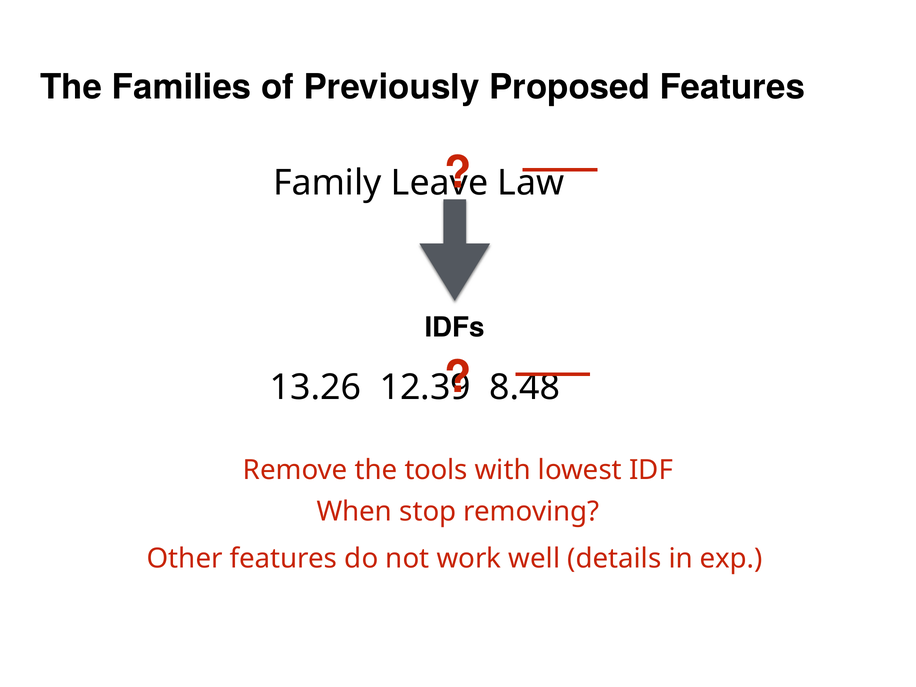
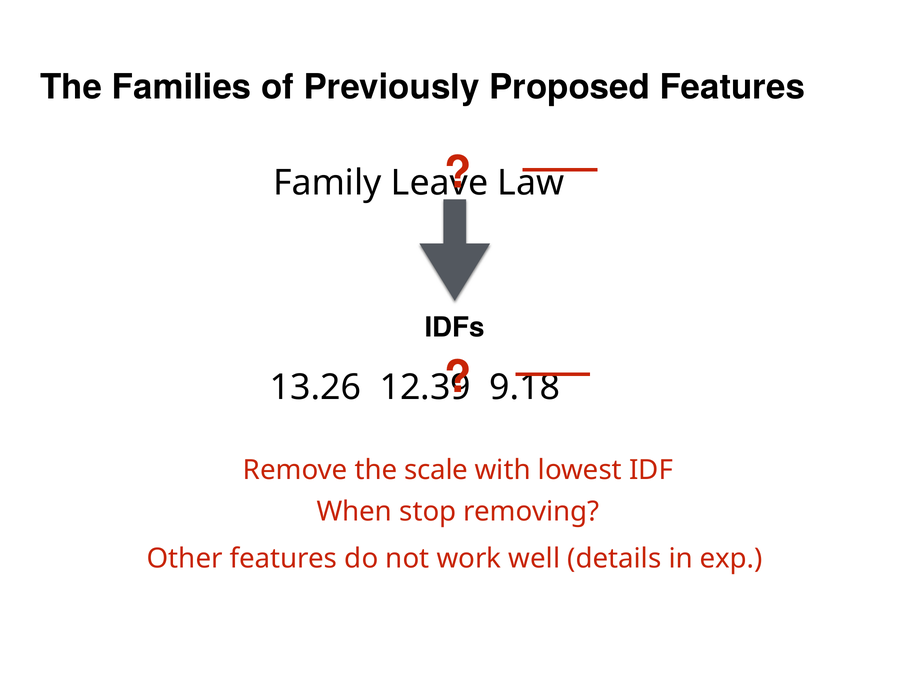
8.48: 8.48 -> 9.18
tools: tools -> scale
